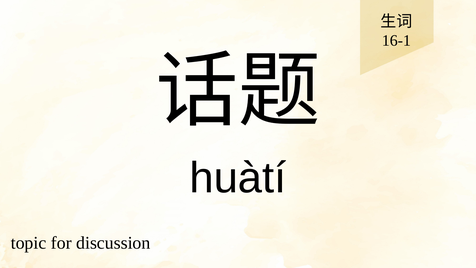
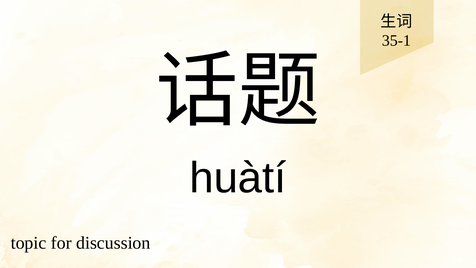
16-1: 16-1 -> 35-1
